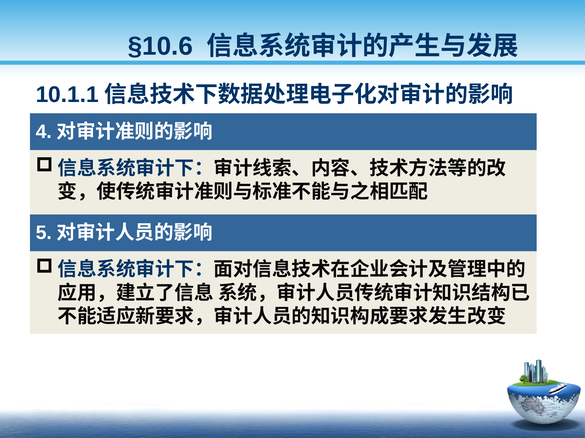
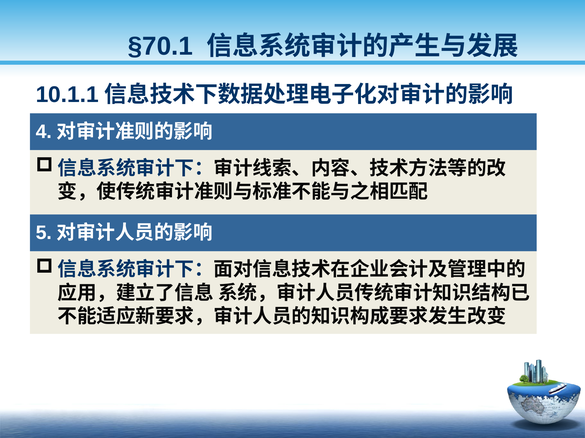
§10.6: §10.6 -> §70.1
